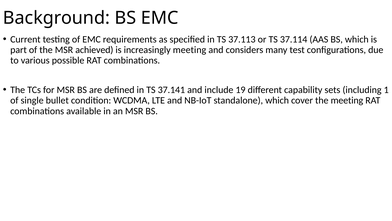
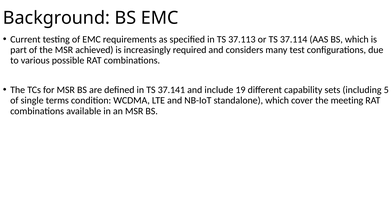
increasingly meeting: meeting -> required
1: 1 -> 5
bullet: bullet -> terms
